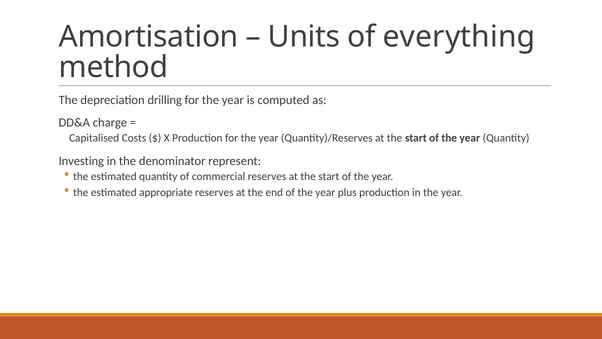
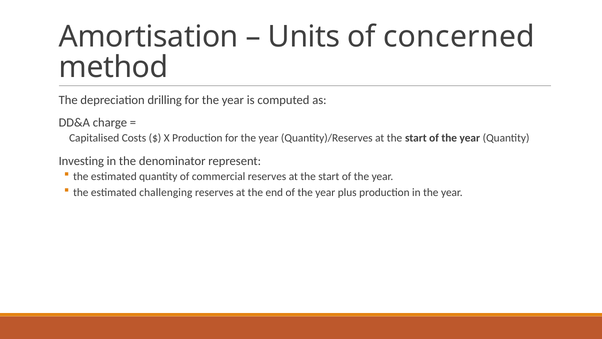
everything: everything -> concerned
appropriate: appropriate -> challenging
